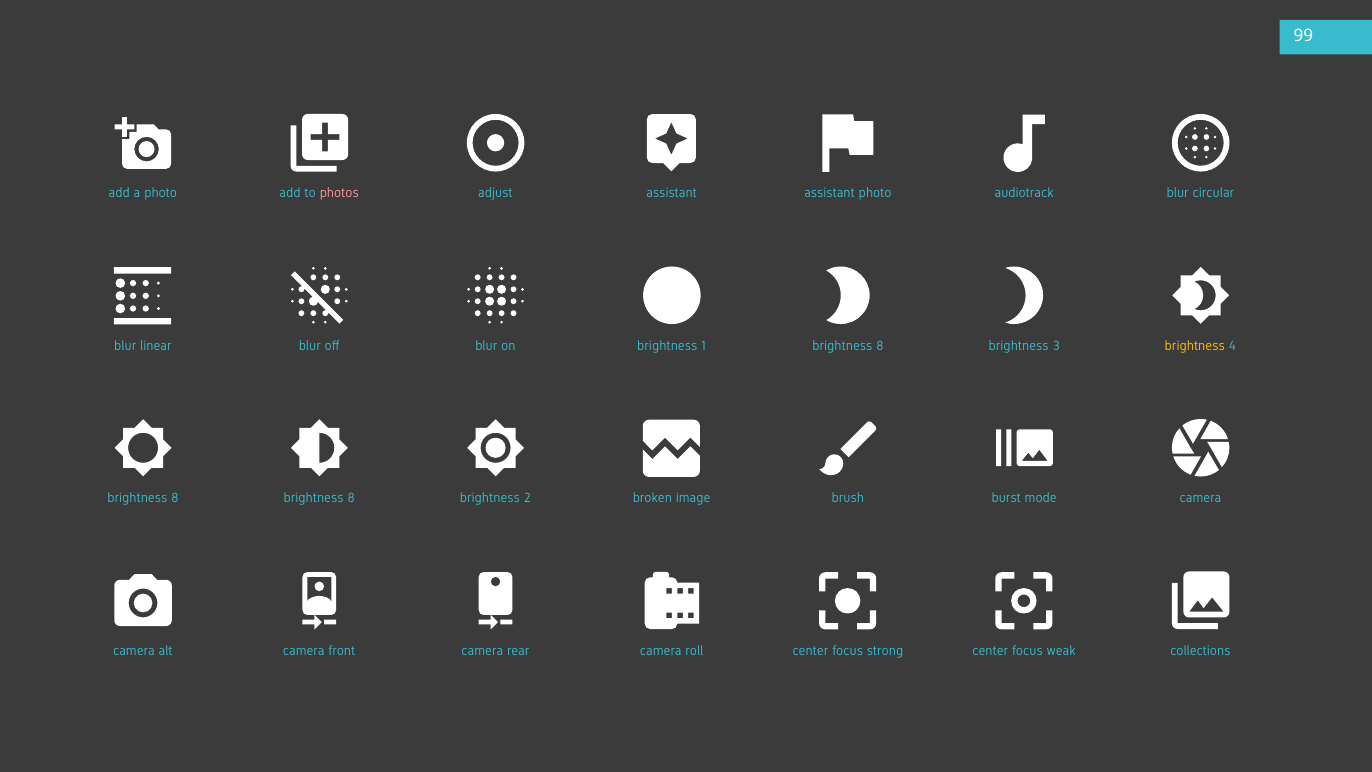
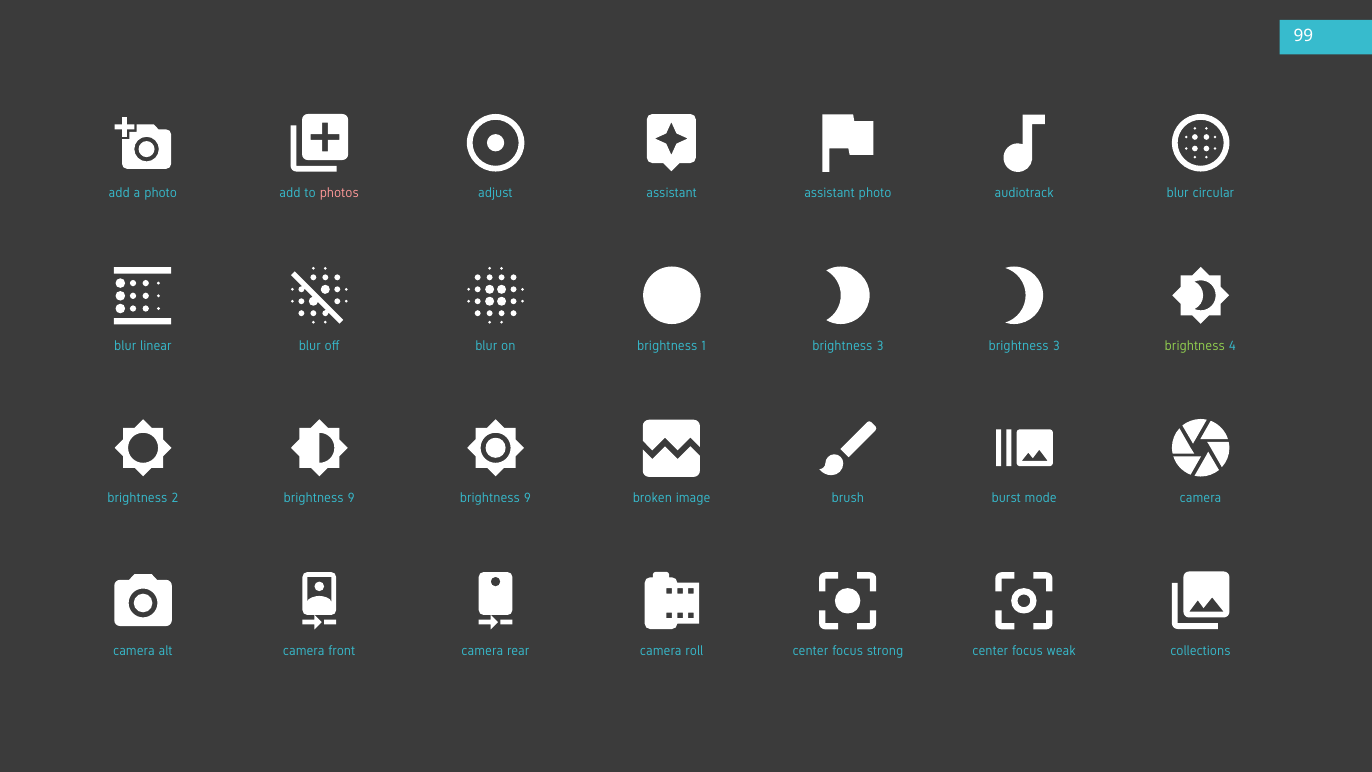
1 brightness 8: 8 -> 3
brightness at (1195, 346) colour: yellow -> light green
8 at (175, 498): 8 -> 2
8 at (351, 498): 8 -> 9
2 at (527, 498): 2 -> 9
